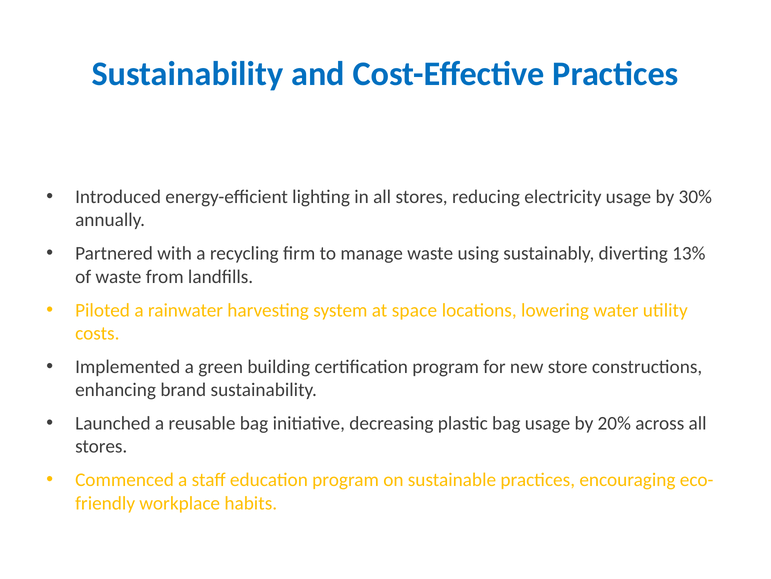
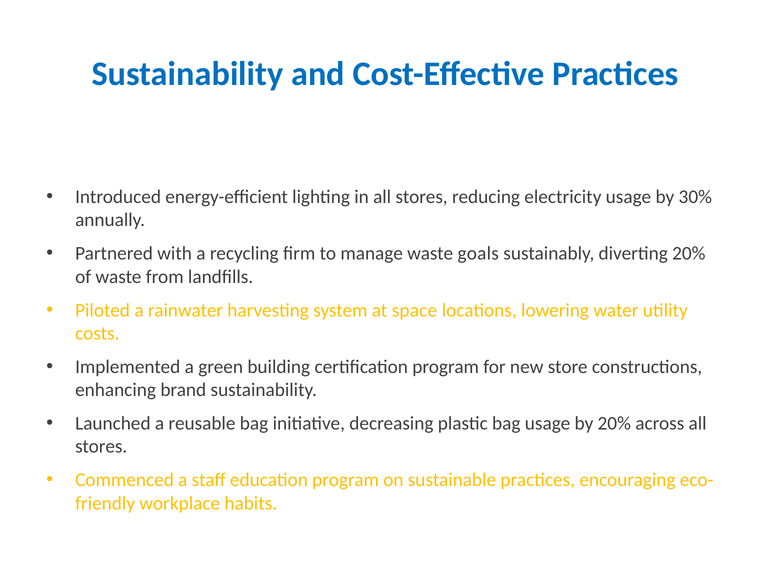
using: using -> goals
diverting 13%: 13% -> 20%
